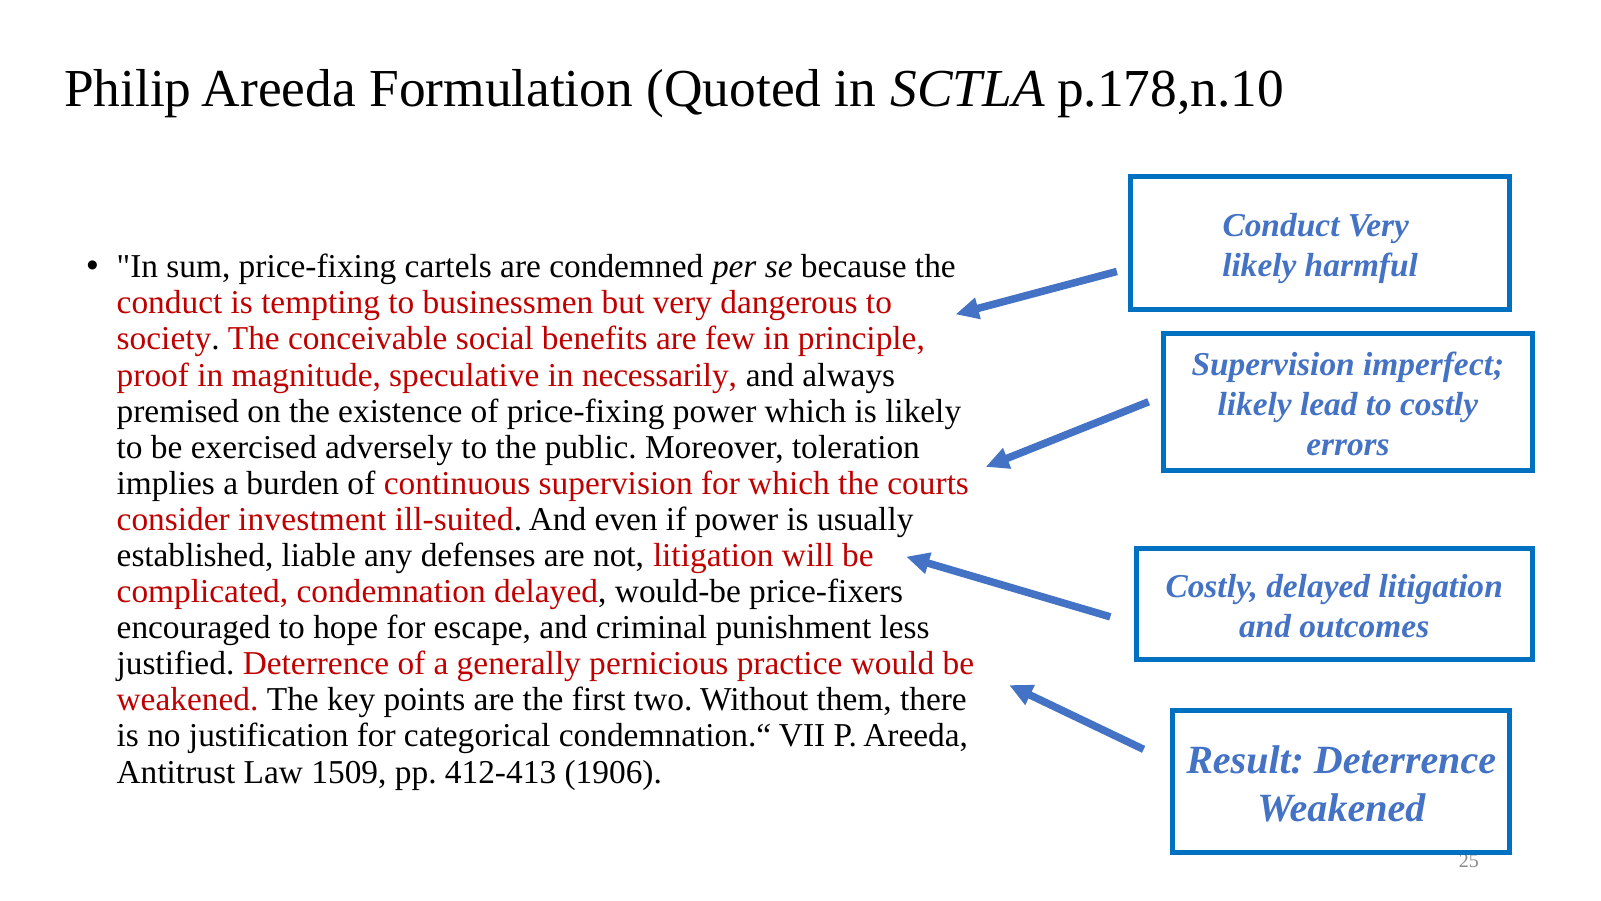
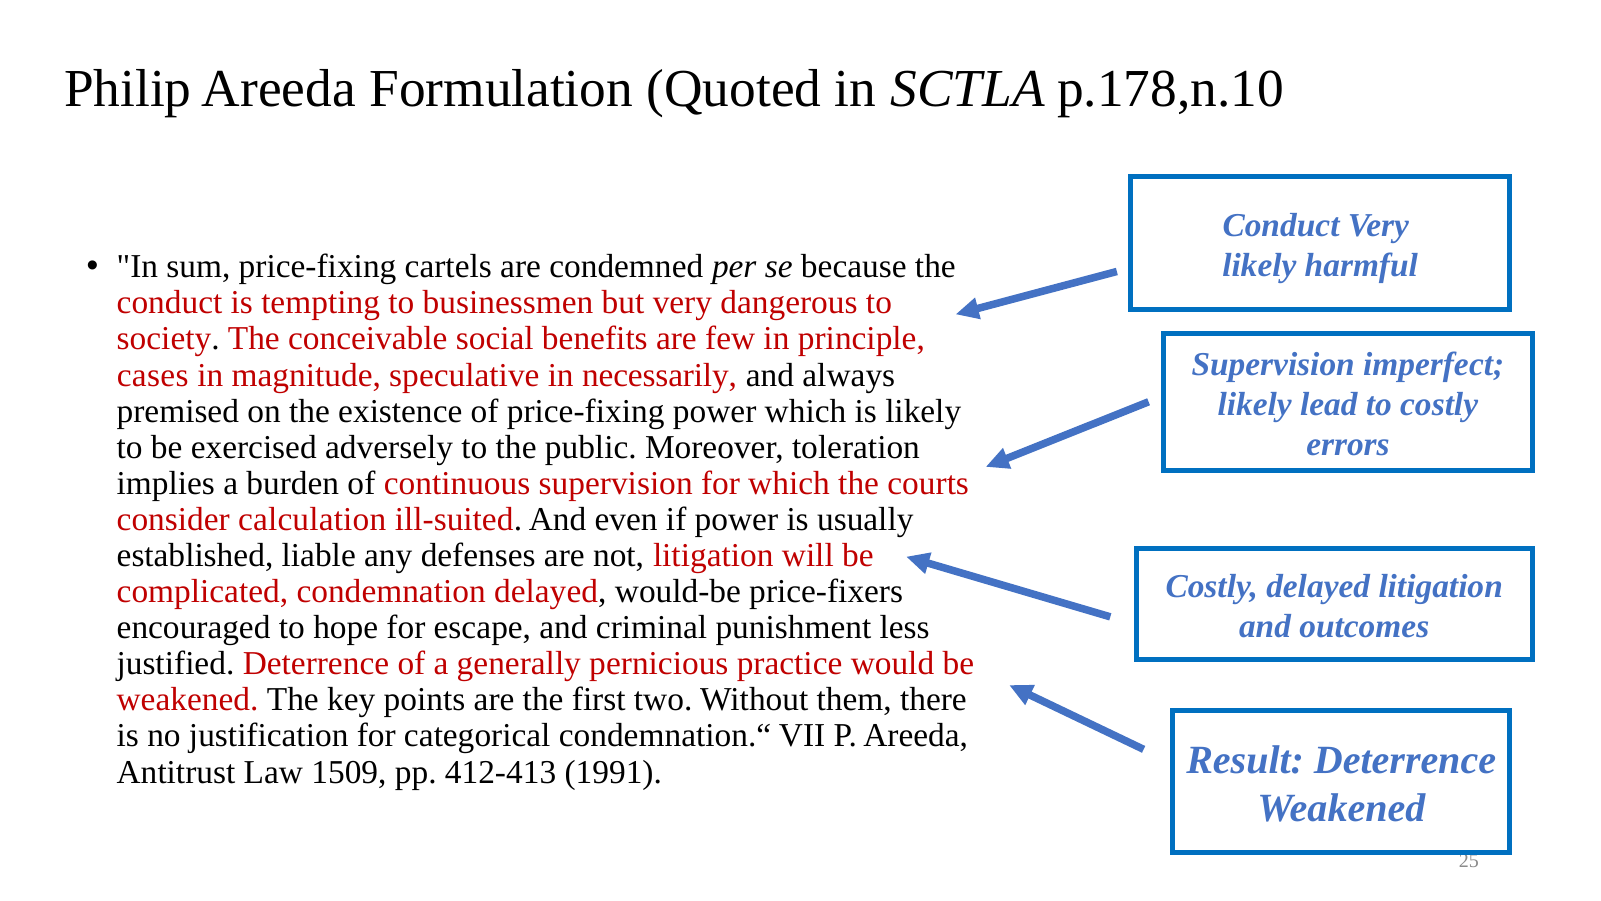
proof: proof -> cases
investment: investment -> calculation
1906: 1906 -> 1991
